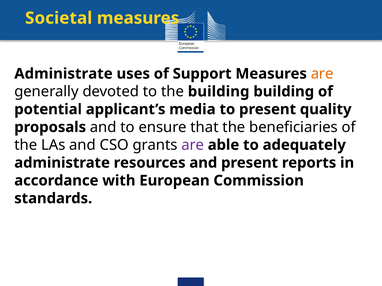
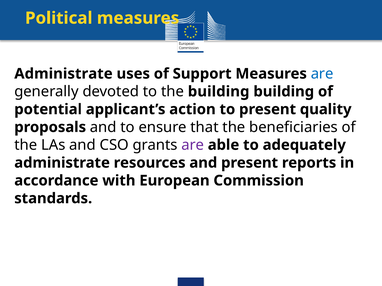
Societal: Societal -> Political
are at (322, 74) colour: orange -> blue
media: media -> action
